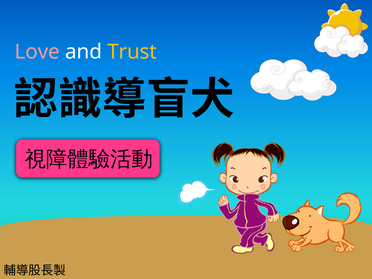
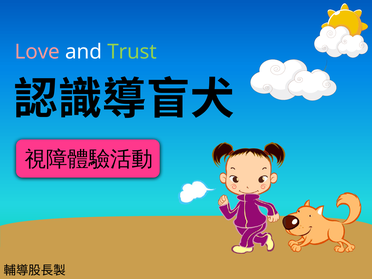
Trust colour: yellow -> light green
